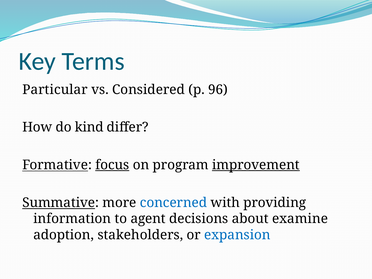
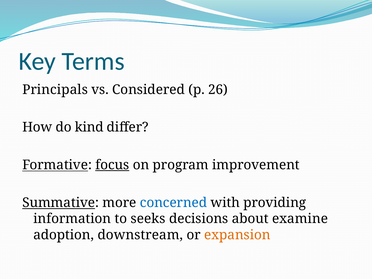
Particular: Particular -> Principals
96: 96 -> 26
improvement underline: present -> none
agent: agent -> seeks
stakeholders: stakeholders -> downstream
expansion colour: blue -> orange
